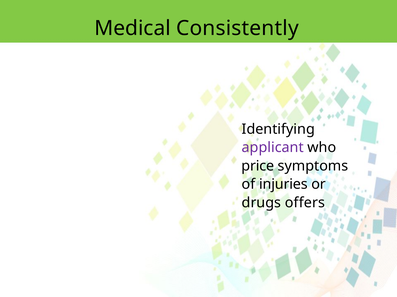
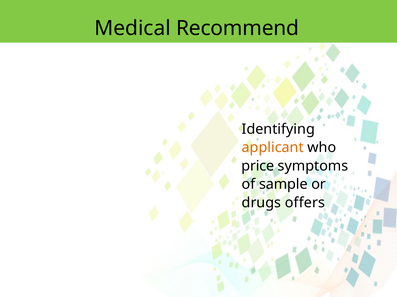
Consistently: Consistently -> Recommend
applicant colour: purple -> orange
injuries: injuries -> sample
